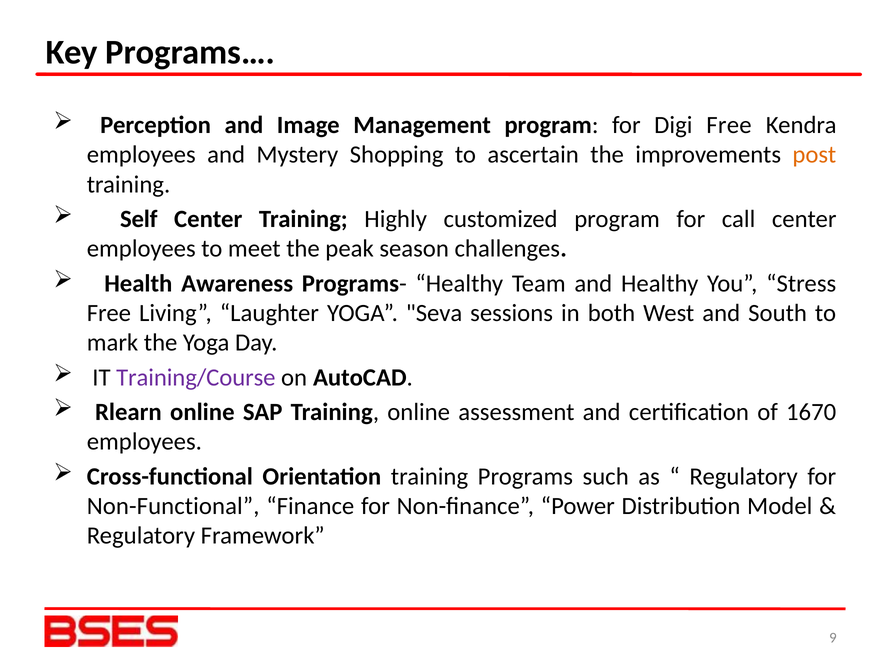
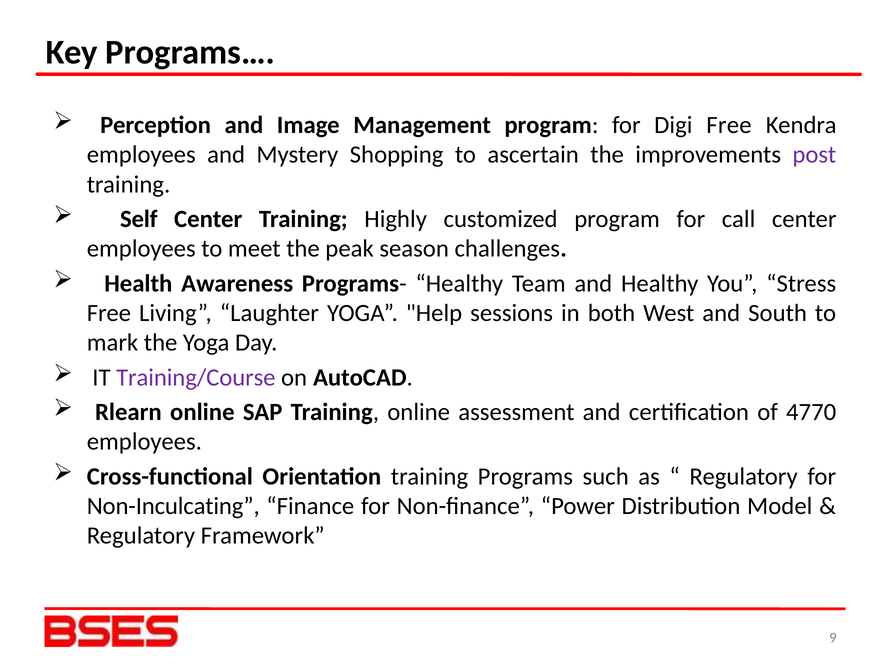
post colour: orange -> purple
Seva: Seva -> Help
1670: 1670 -> 4770
Non-Functional: Non-Functional -> Non-Inculcating
